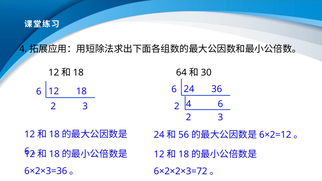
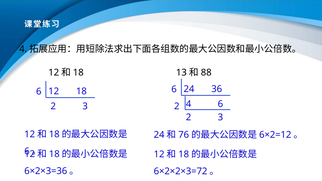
64: 64 -> 13
30: 30 -> 88
56: 56 -> 76
